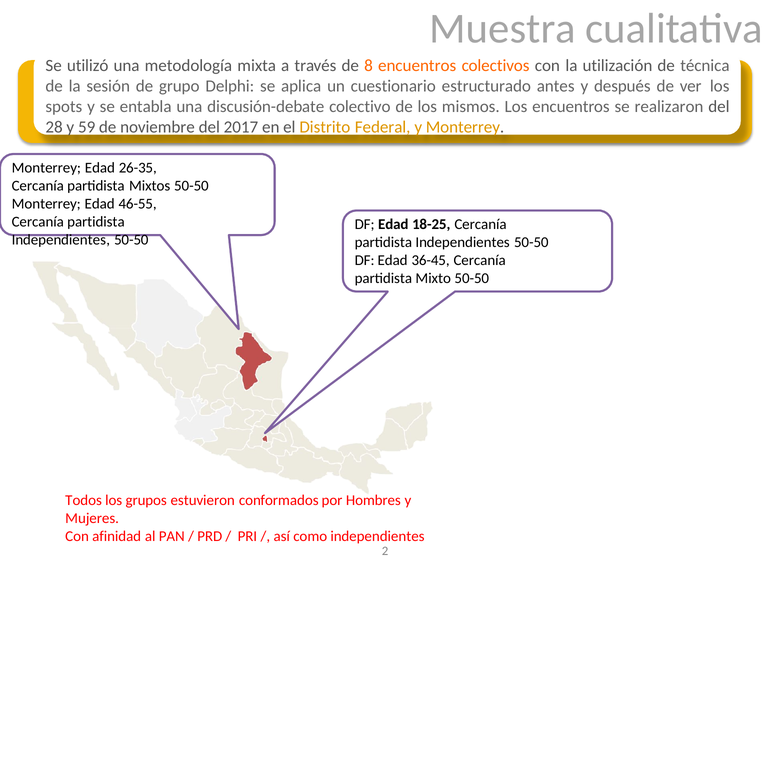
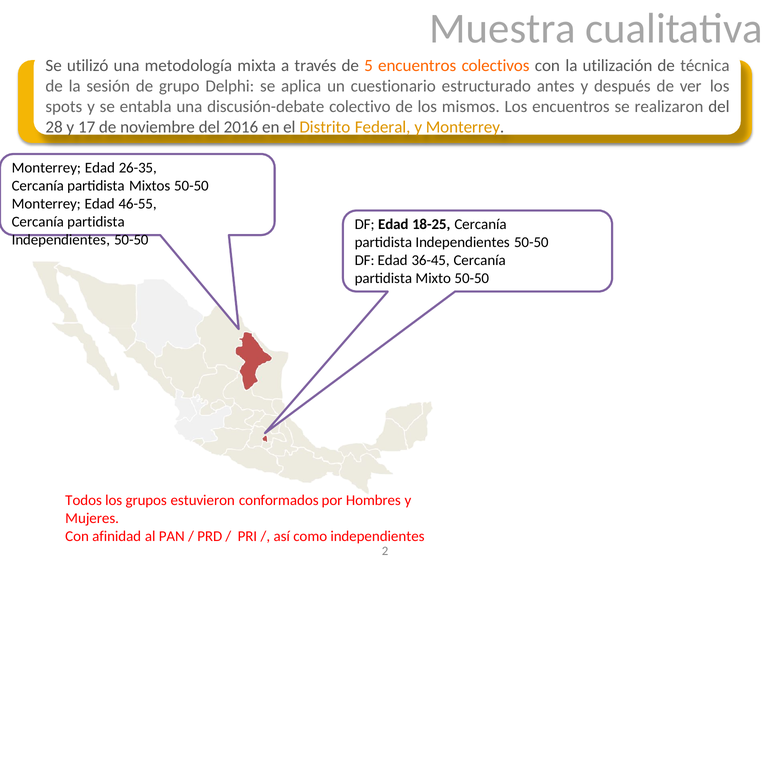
8: 8 -> 5
59: 59 -> 17
2017: 2017 -> 2016
